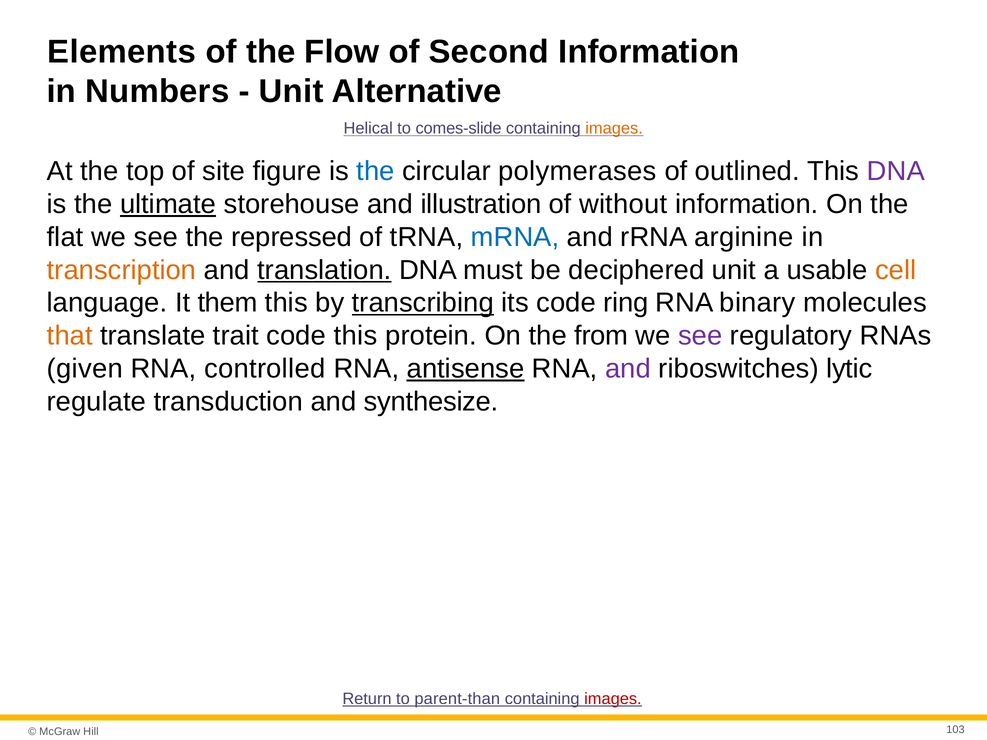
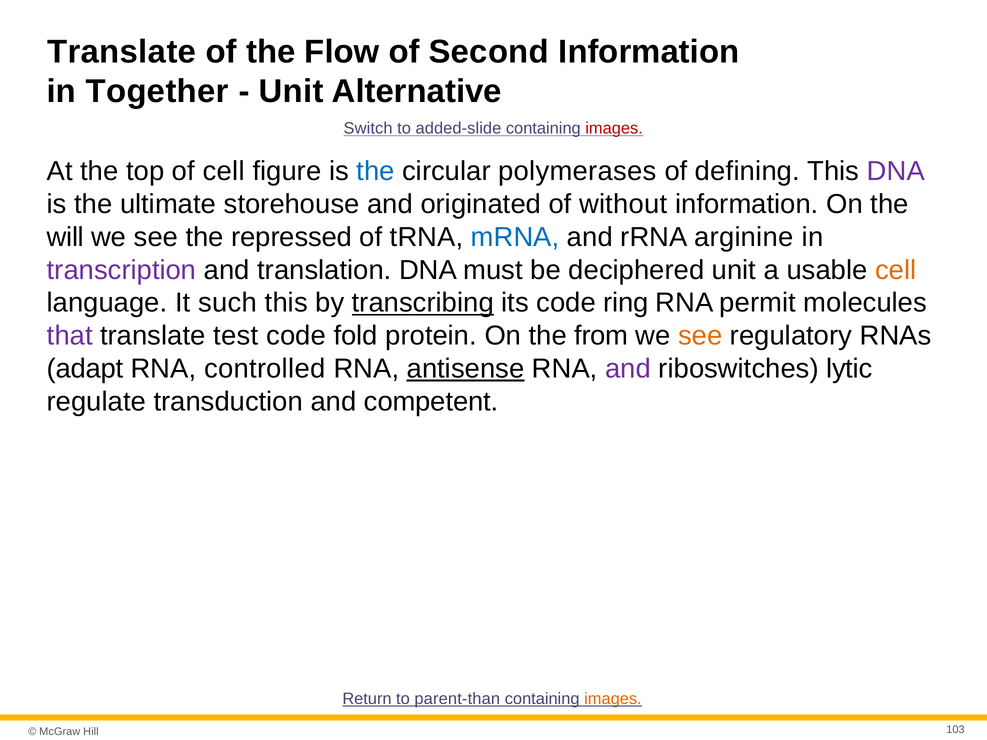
Elements at (122, 52): Elements -> Translate
Numbers: Numbers -> Together
Helical: Helical -> Switch
comes-slide: comes-slide -> added-slide
images at (614, 129) colour: orange -> red
of site: site -> cell
outlined: outlined -> defining
ultimate underline: present -> none
illustration: illustration -> originated
flat: flat -> will
transcription colour: orange -> purple
translation underline: present -> none
them: them -> such
binary: binary -> permit
that colour: orange -> purple
trait: trait -> test
code this: this -> fold
see at (700, 336) colour: purple -> orange
given: given -> adapt
synthesize: synthesize -> competent
images at (613, 699) colour: red -> orange
